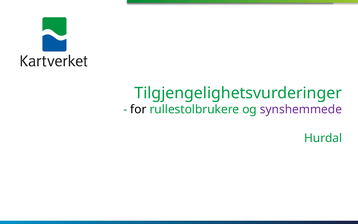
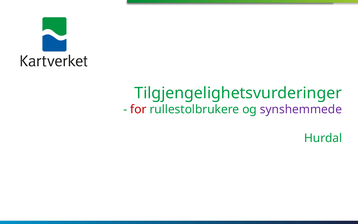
for colour: black -> red
